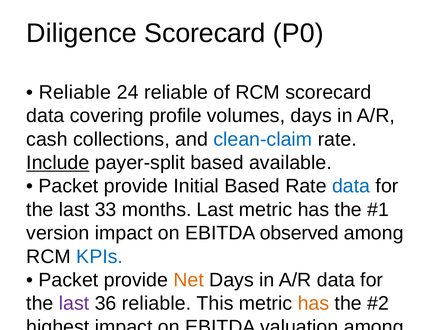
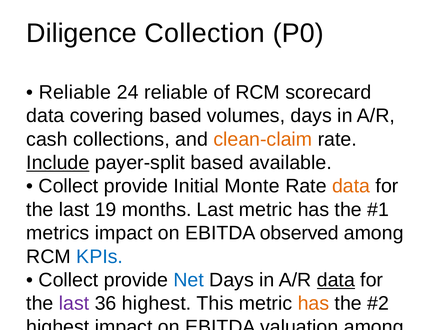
Diligence Scorecard: Scorecard -> Collection
covering profile: profile -> based
clean-claim colour: blue -> orange
Packet at (68, 186): Packet -> Collect
Initial Based: Based -> Monte
data at (351, 186) colour: blue -> orange
33: 33 -> 19
version: version -> metrics
Packet at (68, 280): Packet -> Collect
Net at (189, 280) colour: orange -> blue
data at (336, 280) underline: none -> present
36 reliable: reliable -> highest
